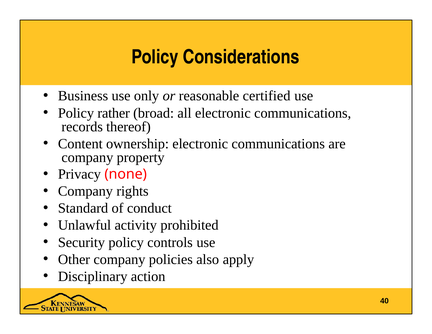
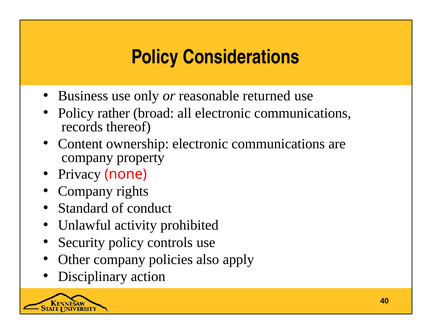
certified: certified -> returned
